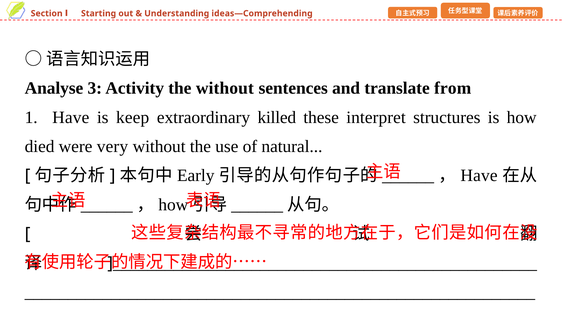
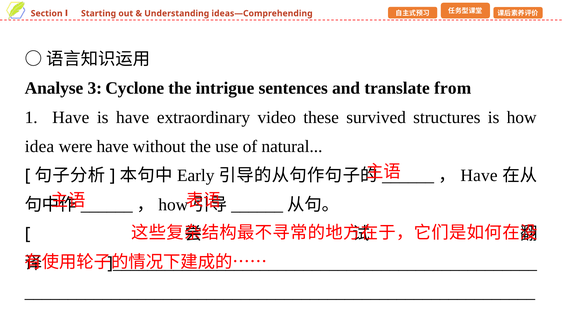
Activity: Activity -> Cyclone
the without: without -> intrigue
is keep: keep -> have
killed: killed -> video
interpret: interpret -> survived
died: died -> idea
were very: very -> have
